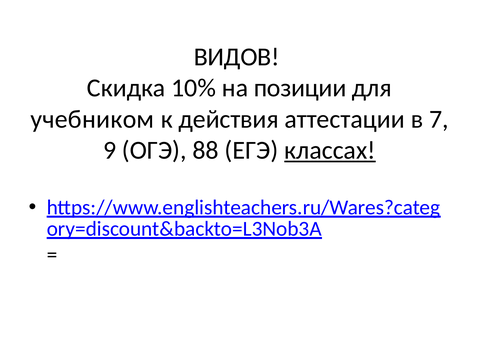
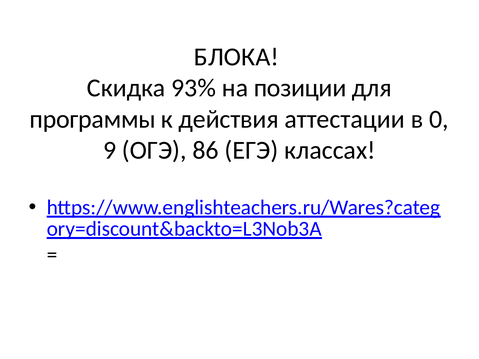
ВИДОВ: ВИДОВ -> БЛОКА
10%: 10% -> 93%
учебником: учебником -> программы
7: 7 -> 0
88: 88 -> 86
классах underline: present -> none
